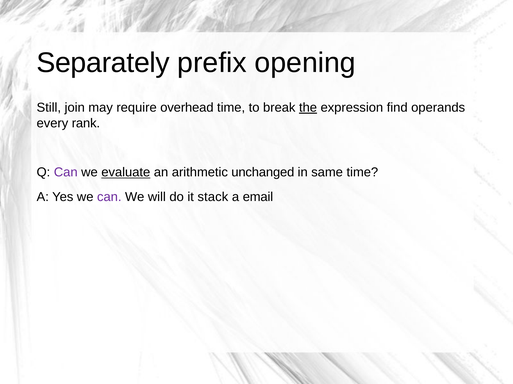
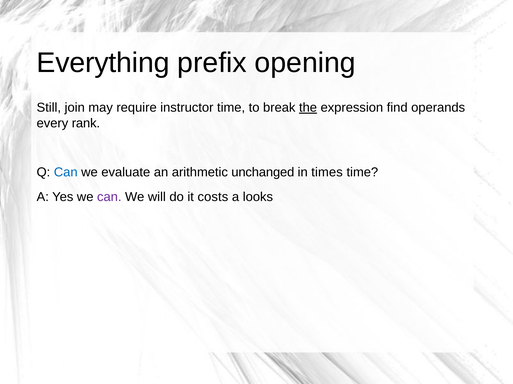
Separately: Separately -> Everything
overhead: overhead -> instructor
Can at (66, 173) colour: purple -> blue
evaluate underline: present -> none
same: same -> times
stack: stack -> costs
email: email -> looks
